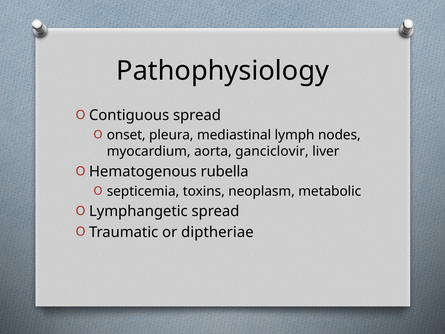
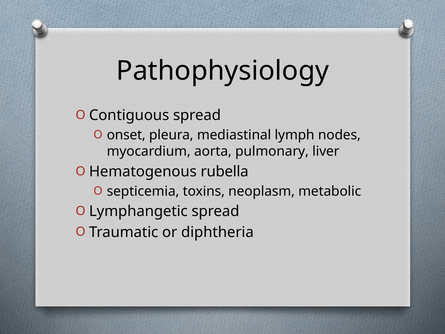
ganciclovir: ganciclovir -> pulmonary
diptheriae: diptheriae -> diphtheria
